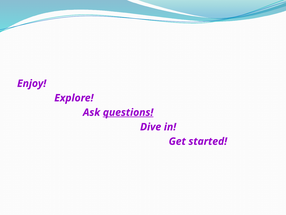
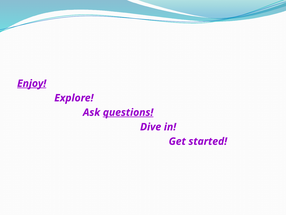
Enjoy underline: none -> present
